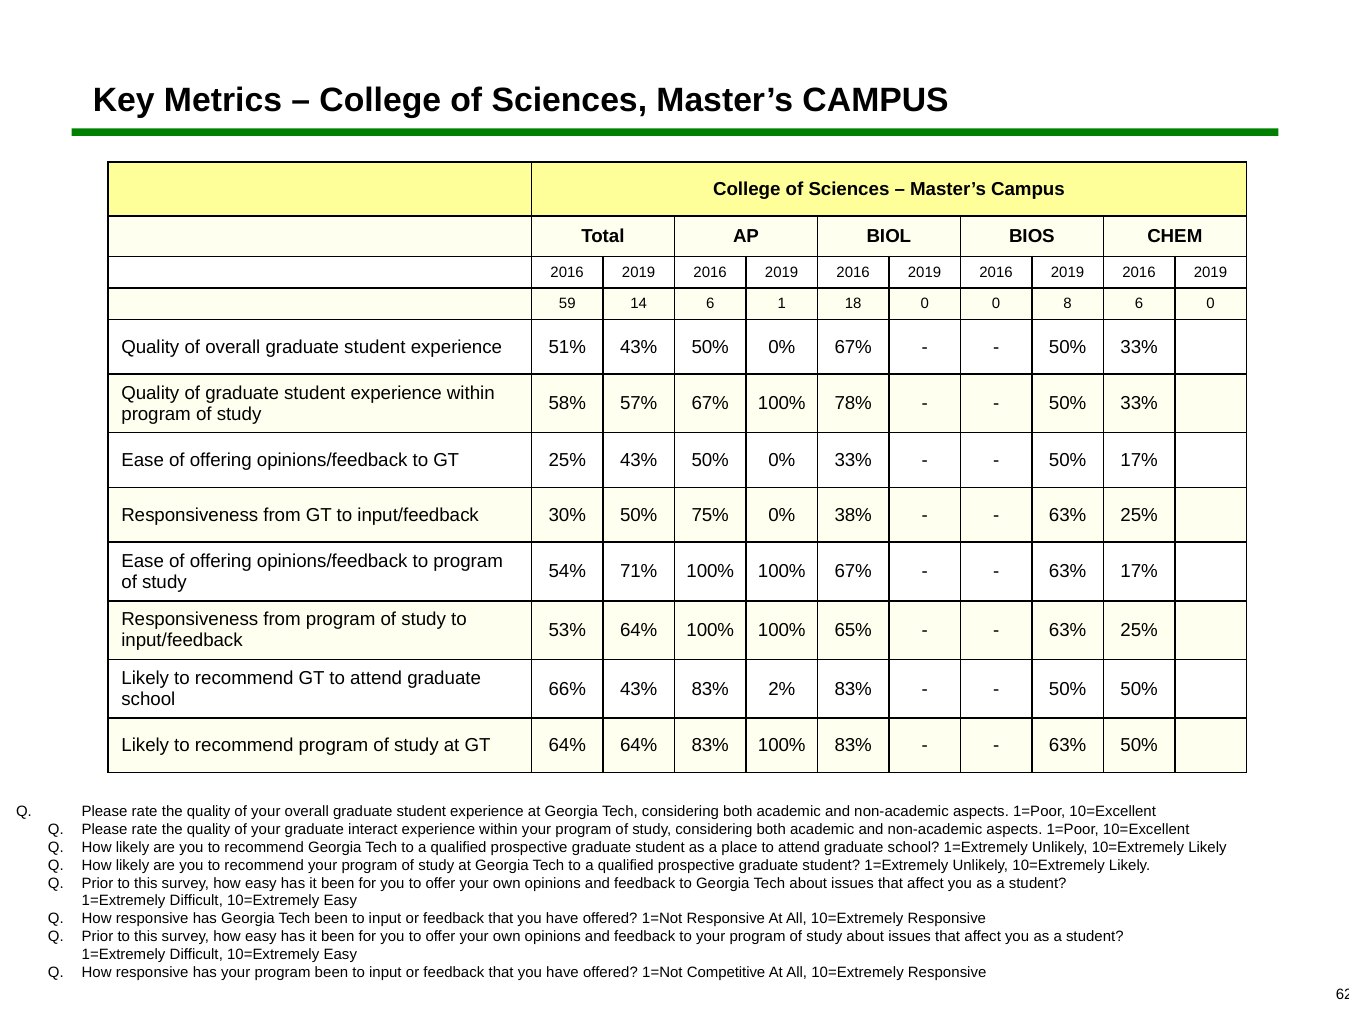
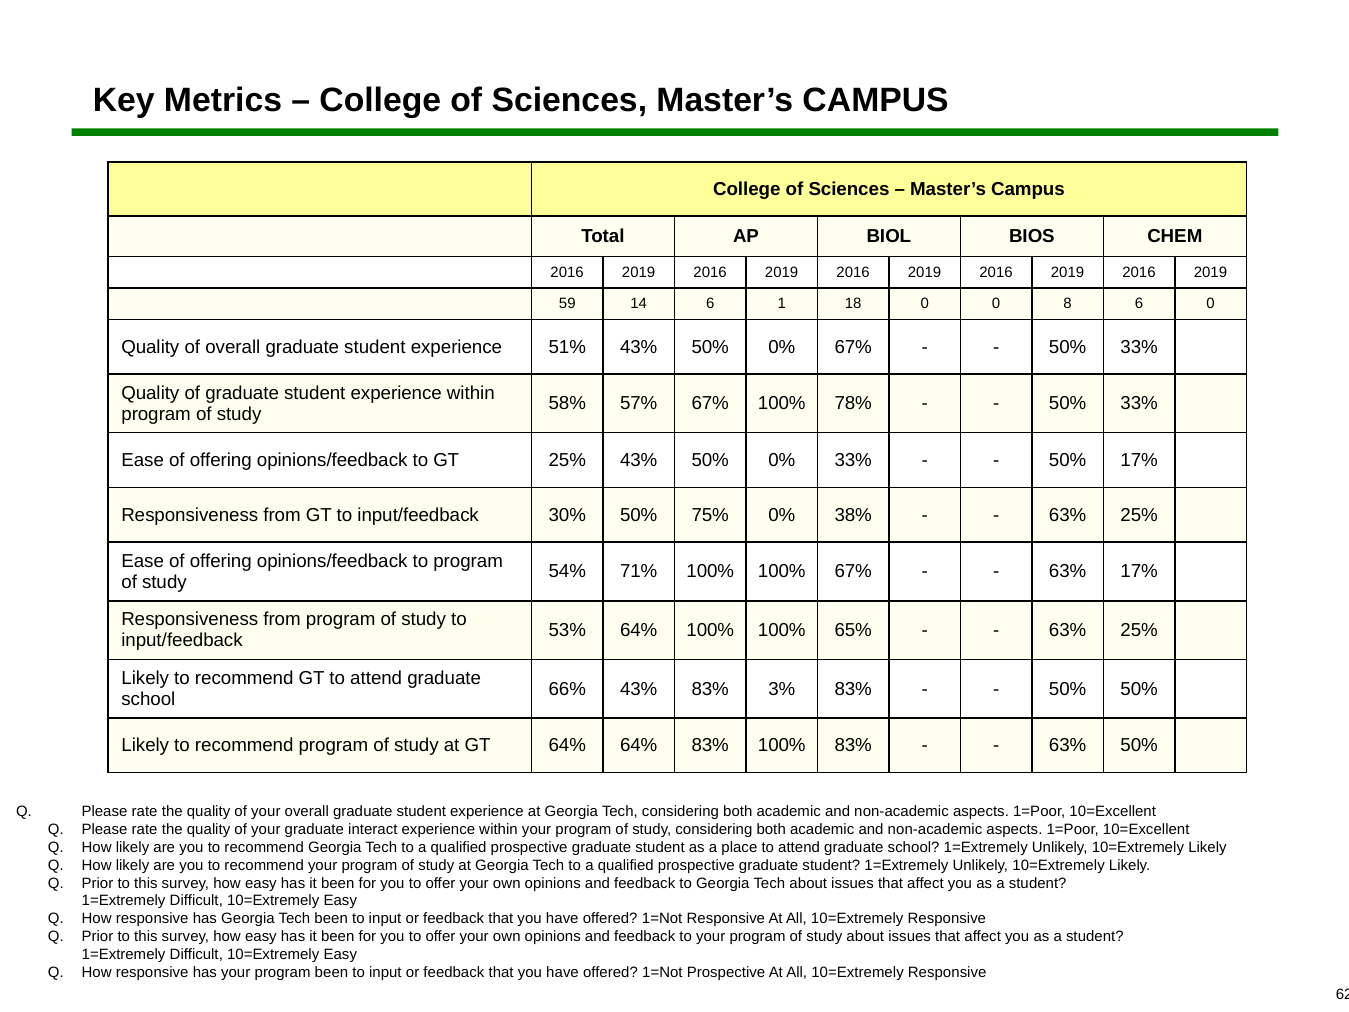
2%: 2% -> 3%
1=Not Competitive: Competitive -> Prospective
